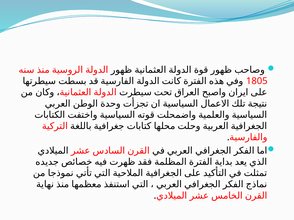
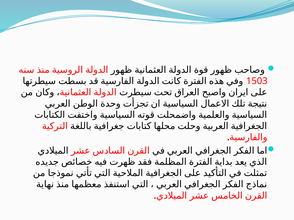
1805: 1805 -> 1503
